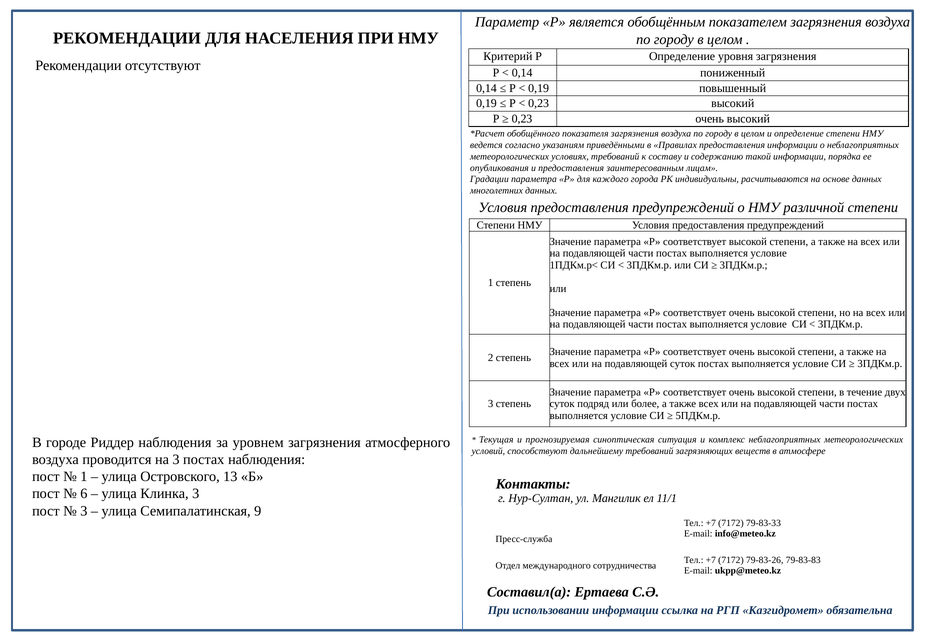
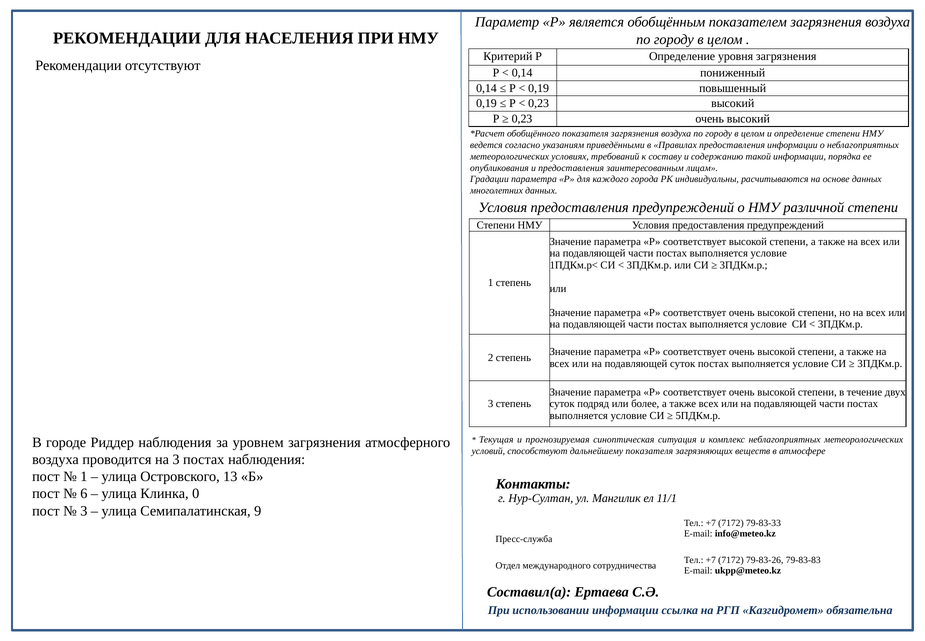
дальнейшему требований: требований -> показателя
Клинка 3: 3 -> 0
